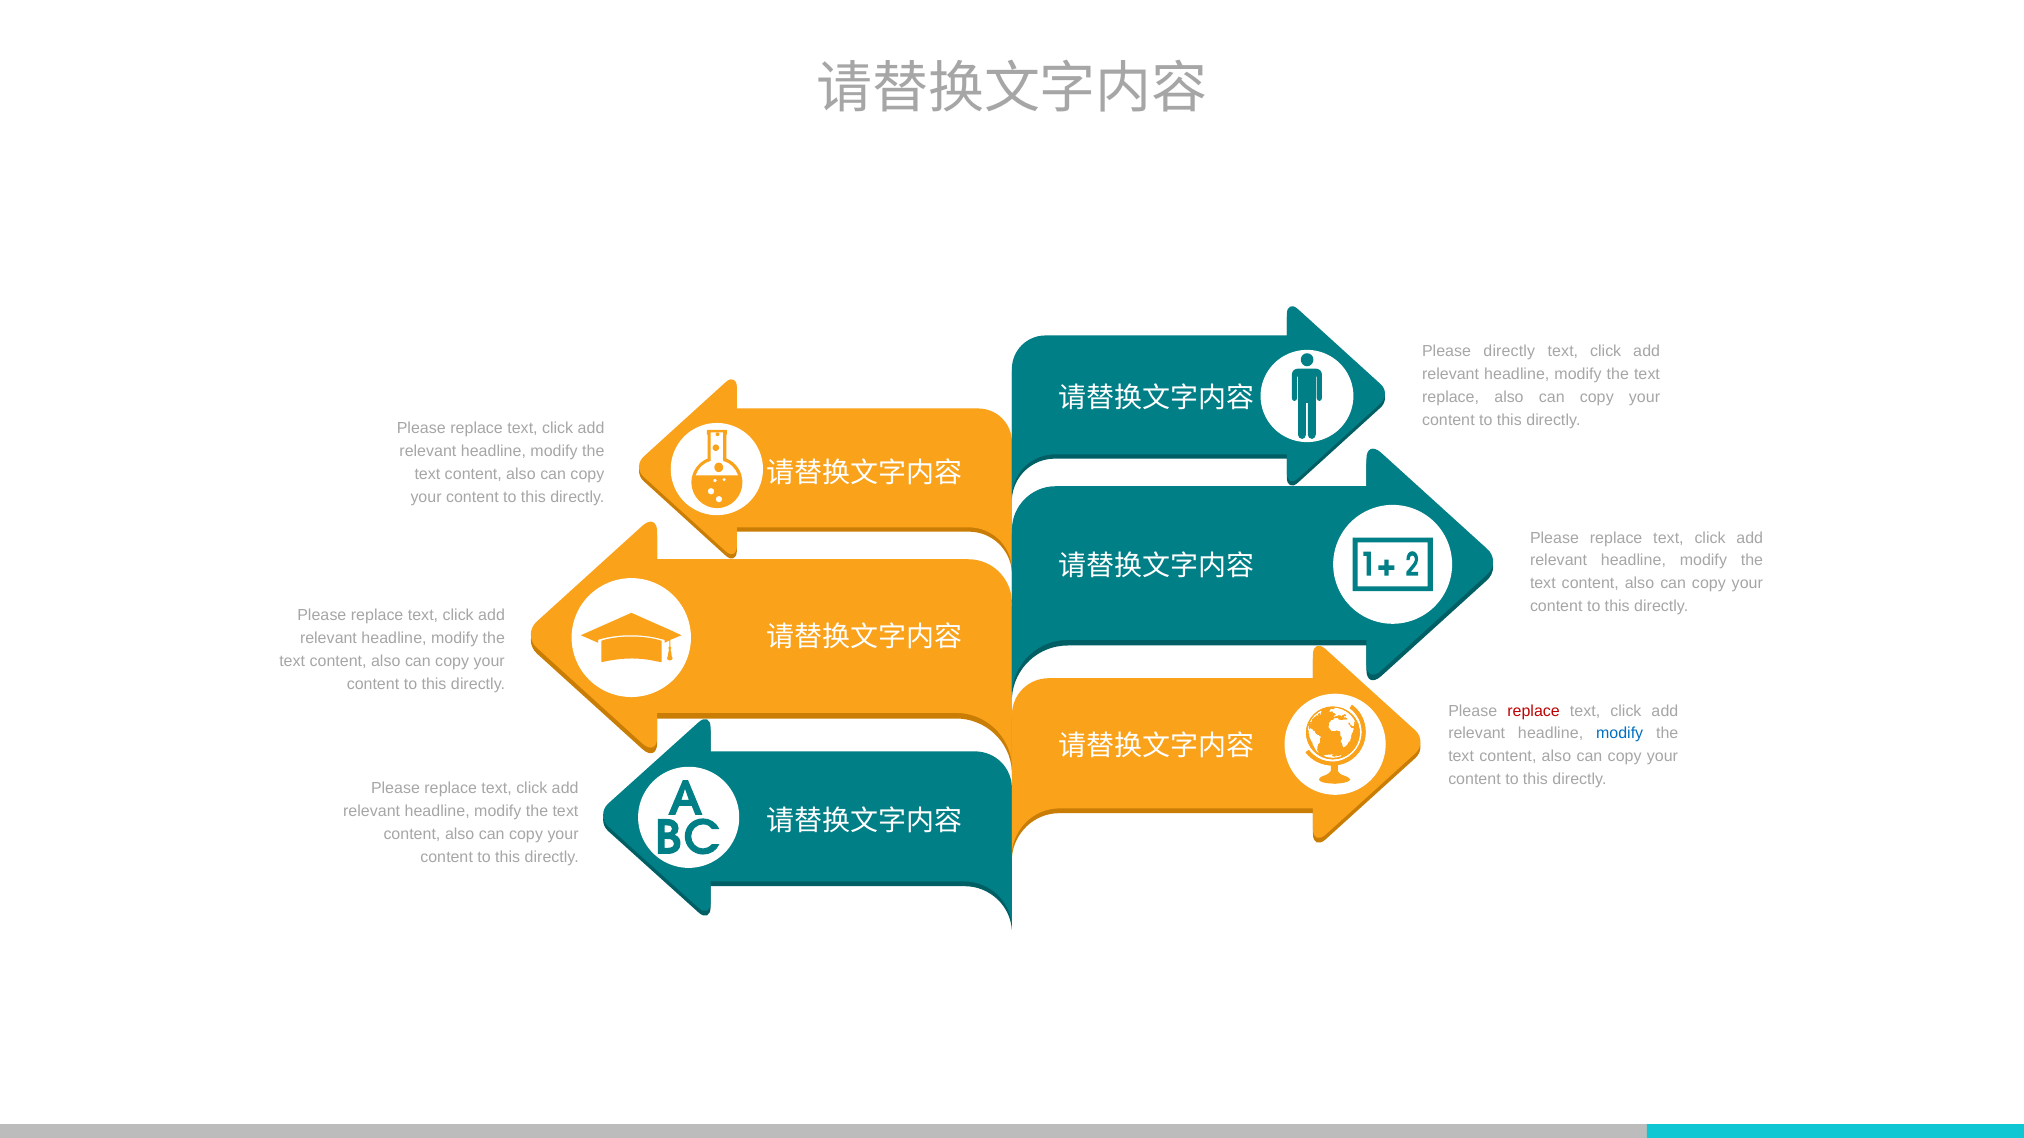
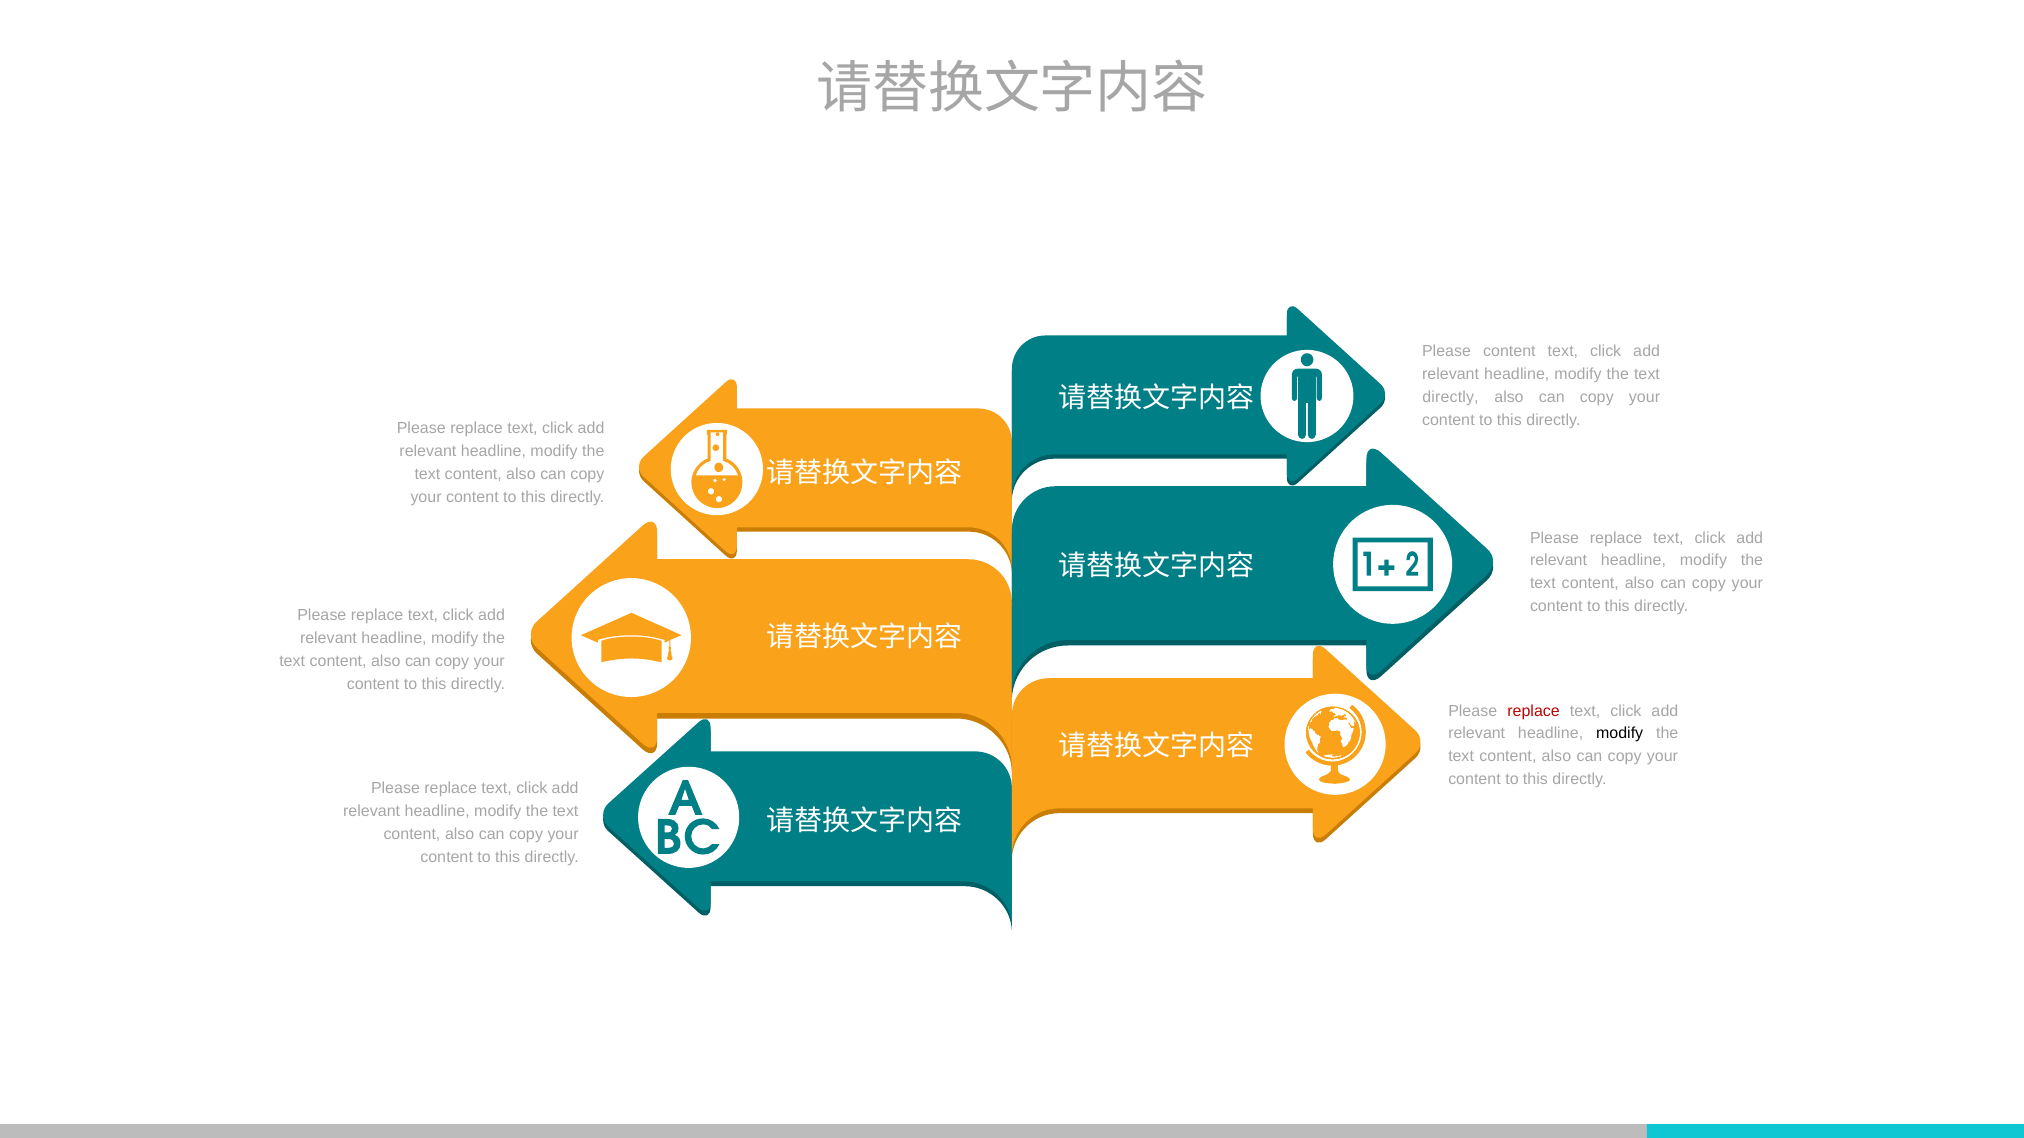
Please directly: directly -> content
replace at (1451, 397): replace -> directly
modify at (1620, 734) colour: blue -> black
